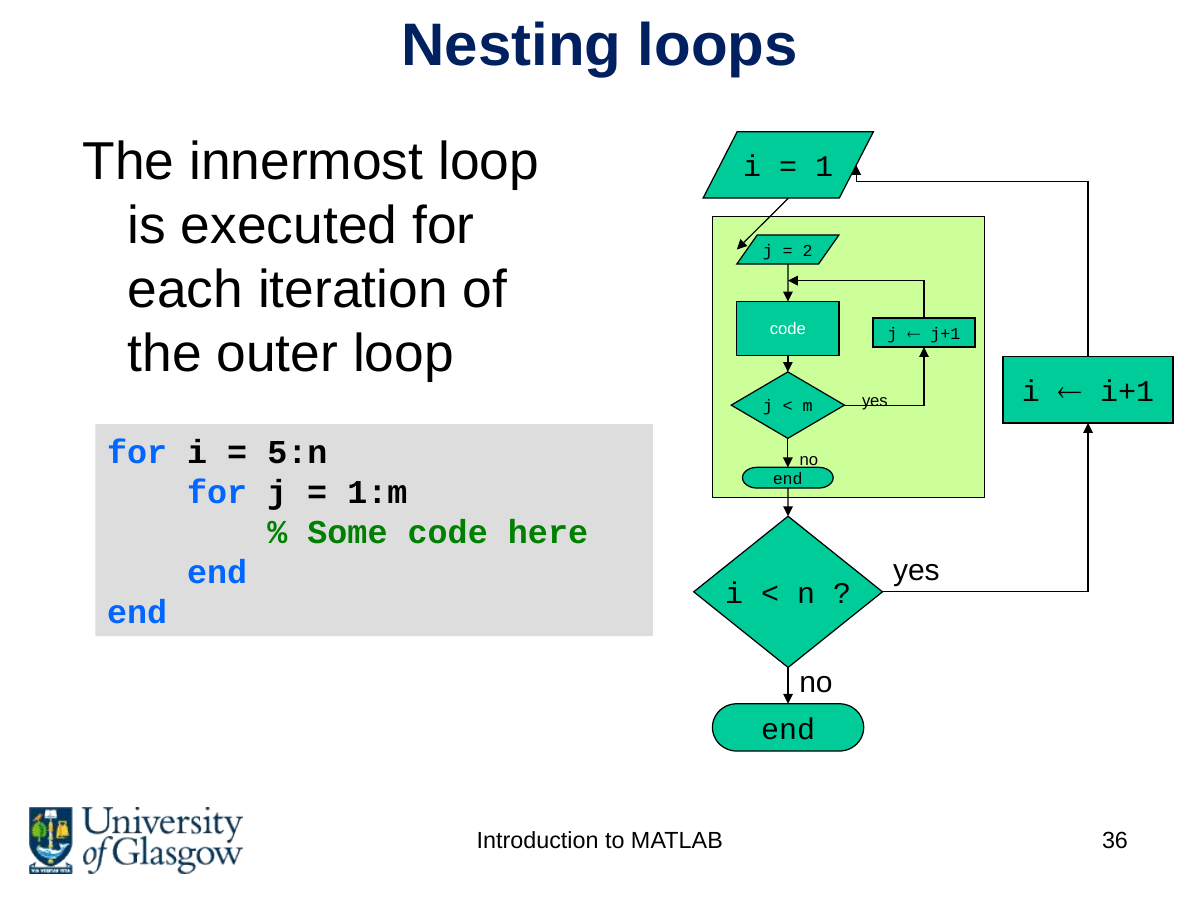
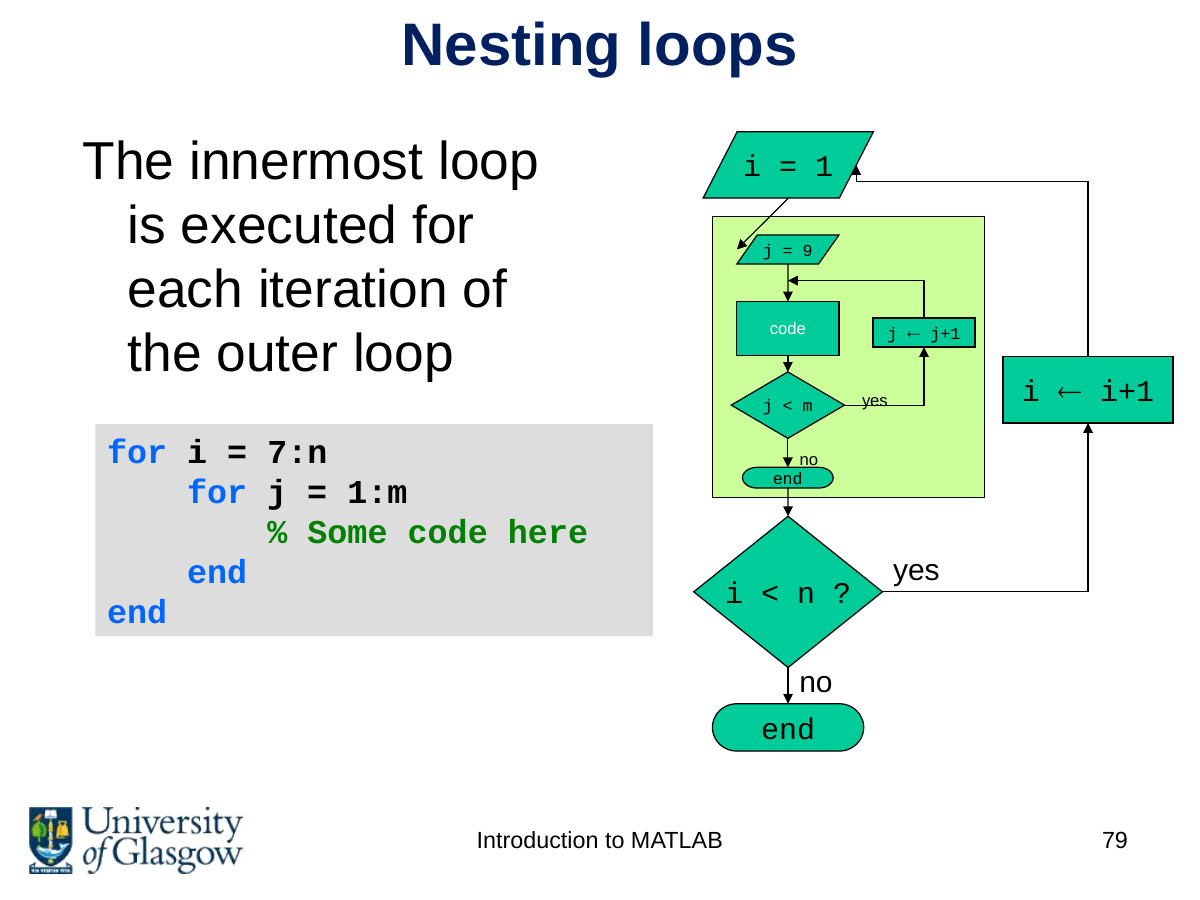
2: 2 -> 9
5:n: 5:n -> 7:n
36: 36 -> 79
